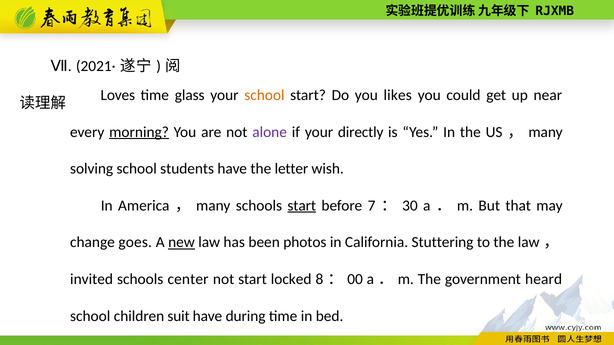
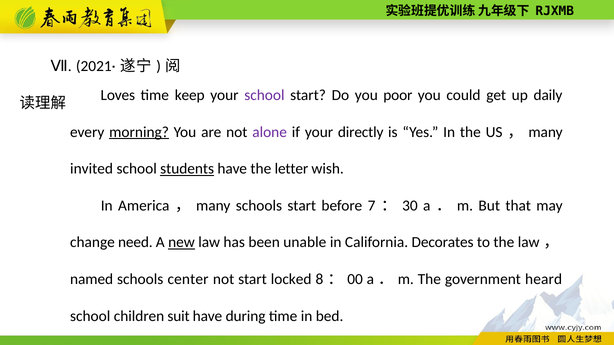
glass: glass -> keep
school at (264, 95) colour: orange -> purple
likes: likes -> poor
near: near -> daily
solving: solving -> invited
students underline: none -> present
start at (302, 206) underline: present -> none
goes: goes -> need
photos: photos -> unable
Stuttering: Stuttering -> Decorates
invited: invited -> named
